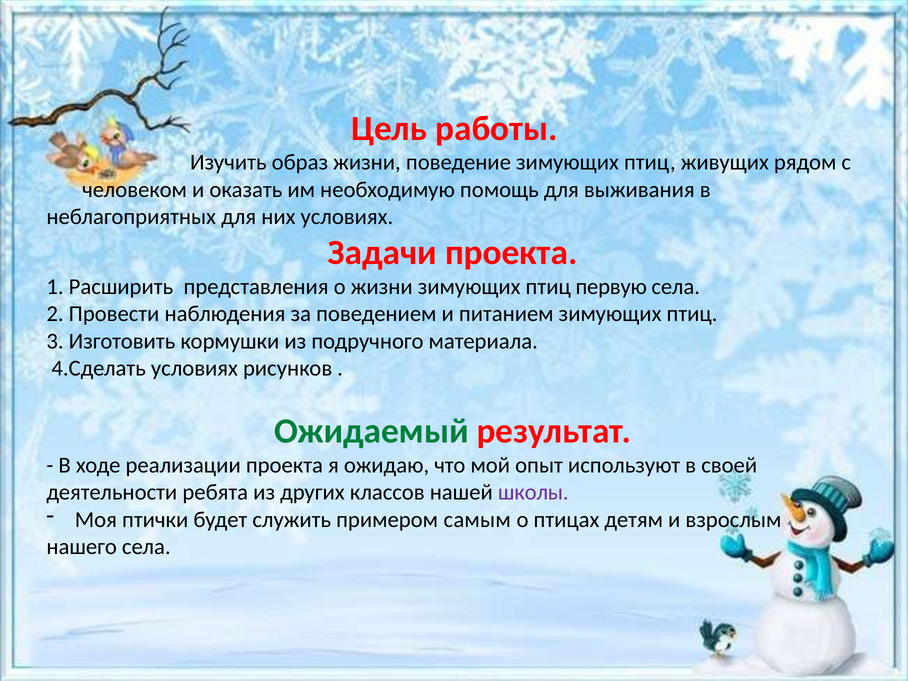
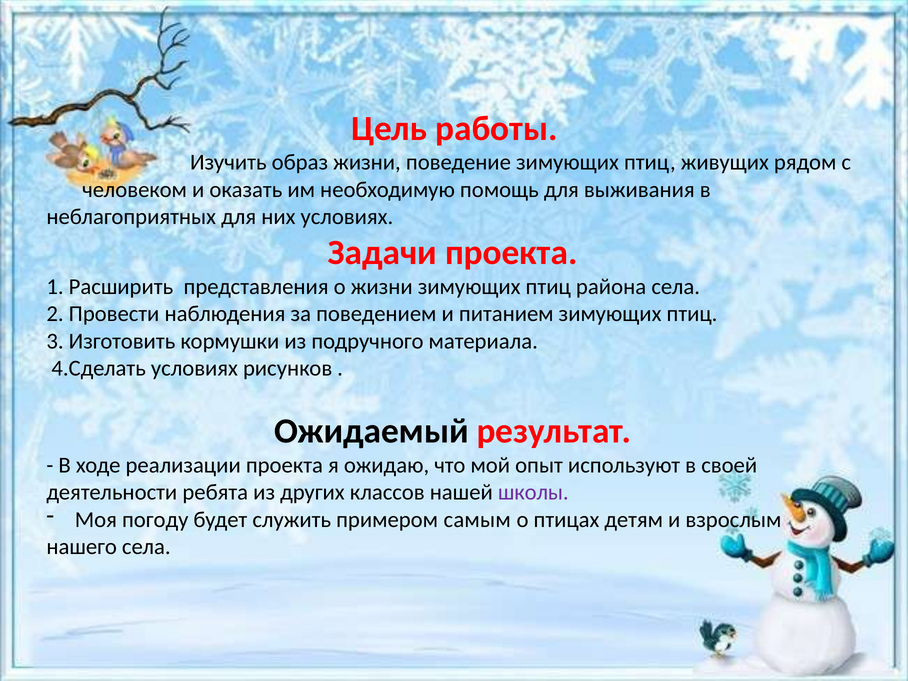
первую: первую -> района
Ожидаемый colour: green -> black
птички: птички -> погоду
